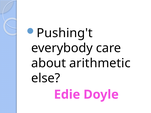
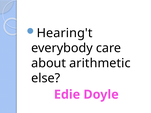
Pushing't: Pushing't -> Hearing't
